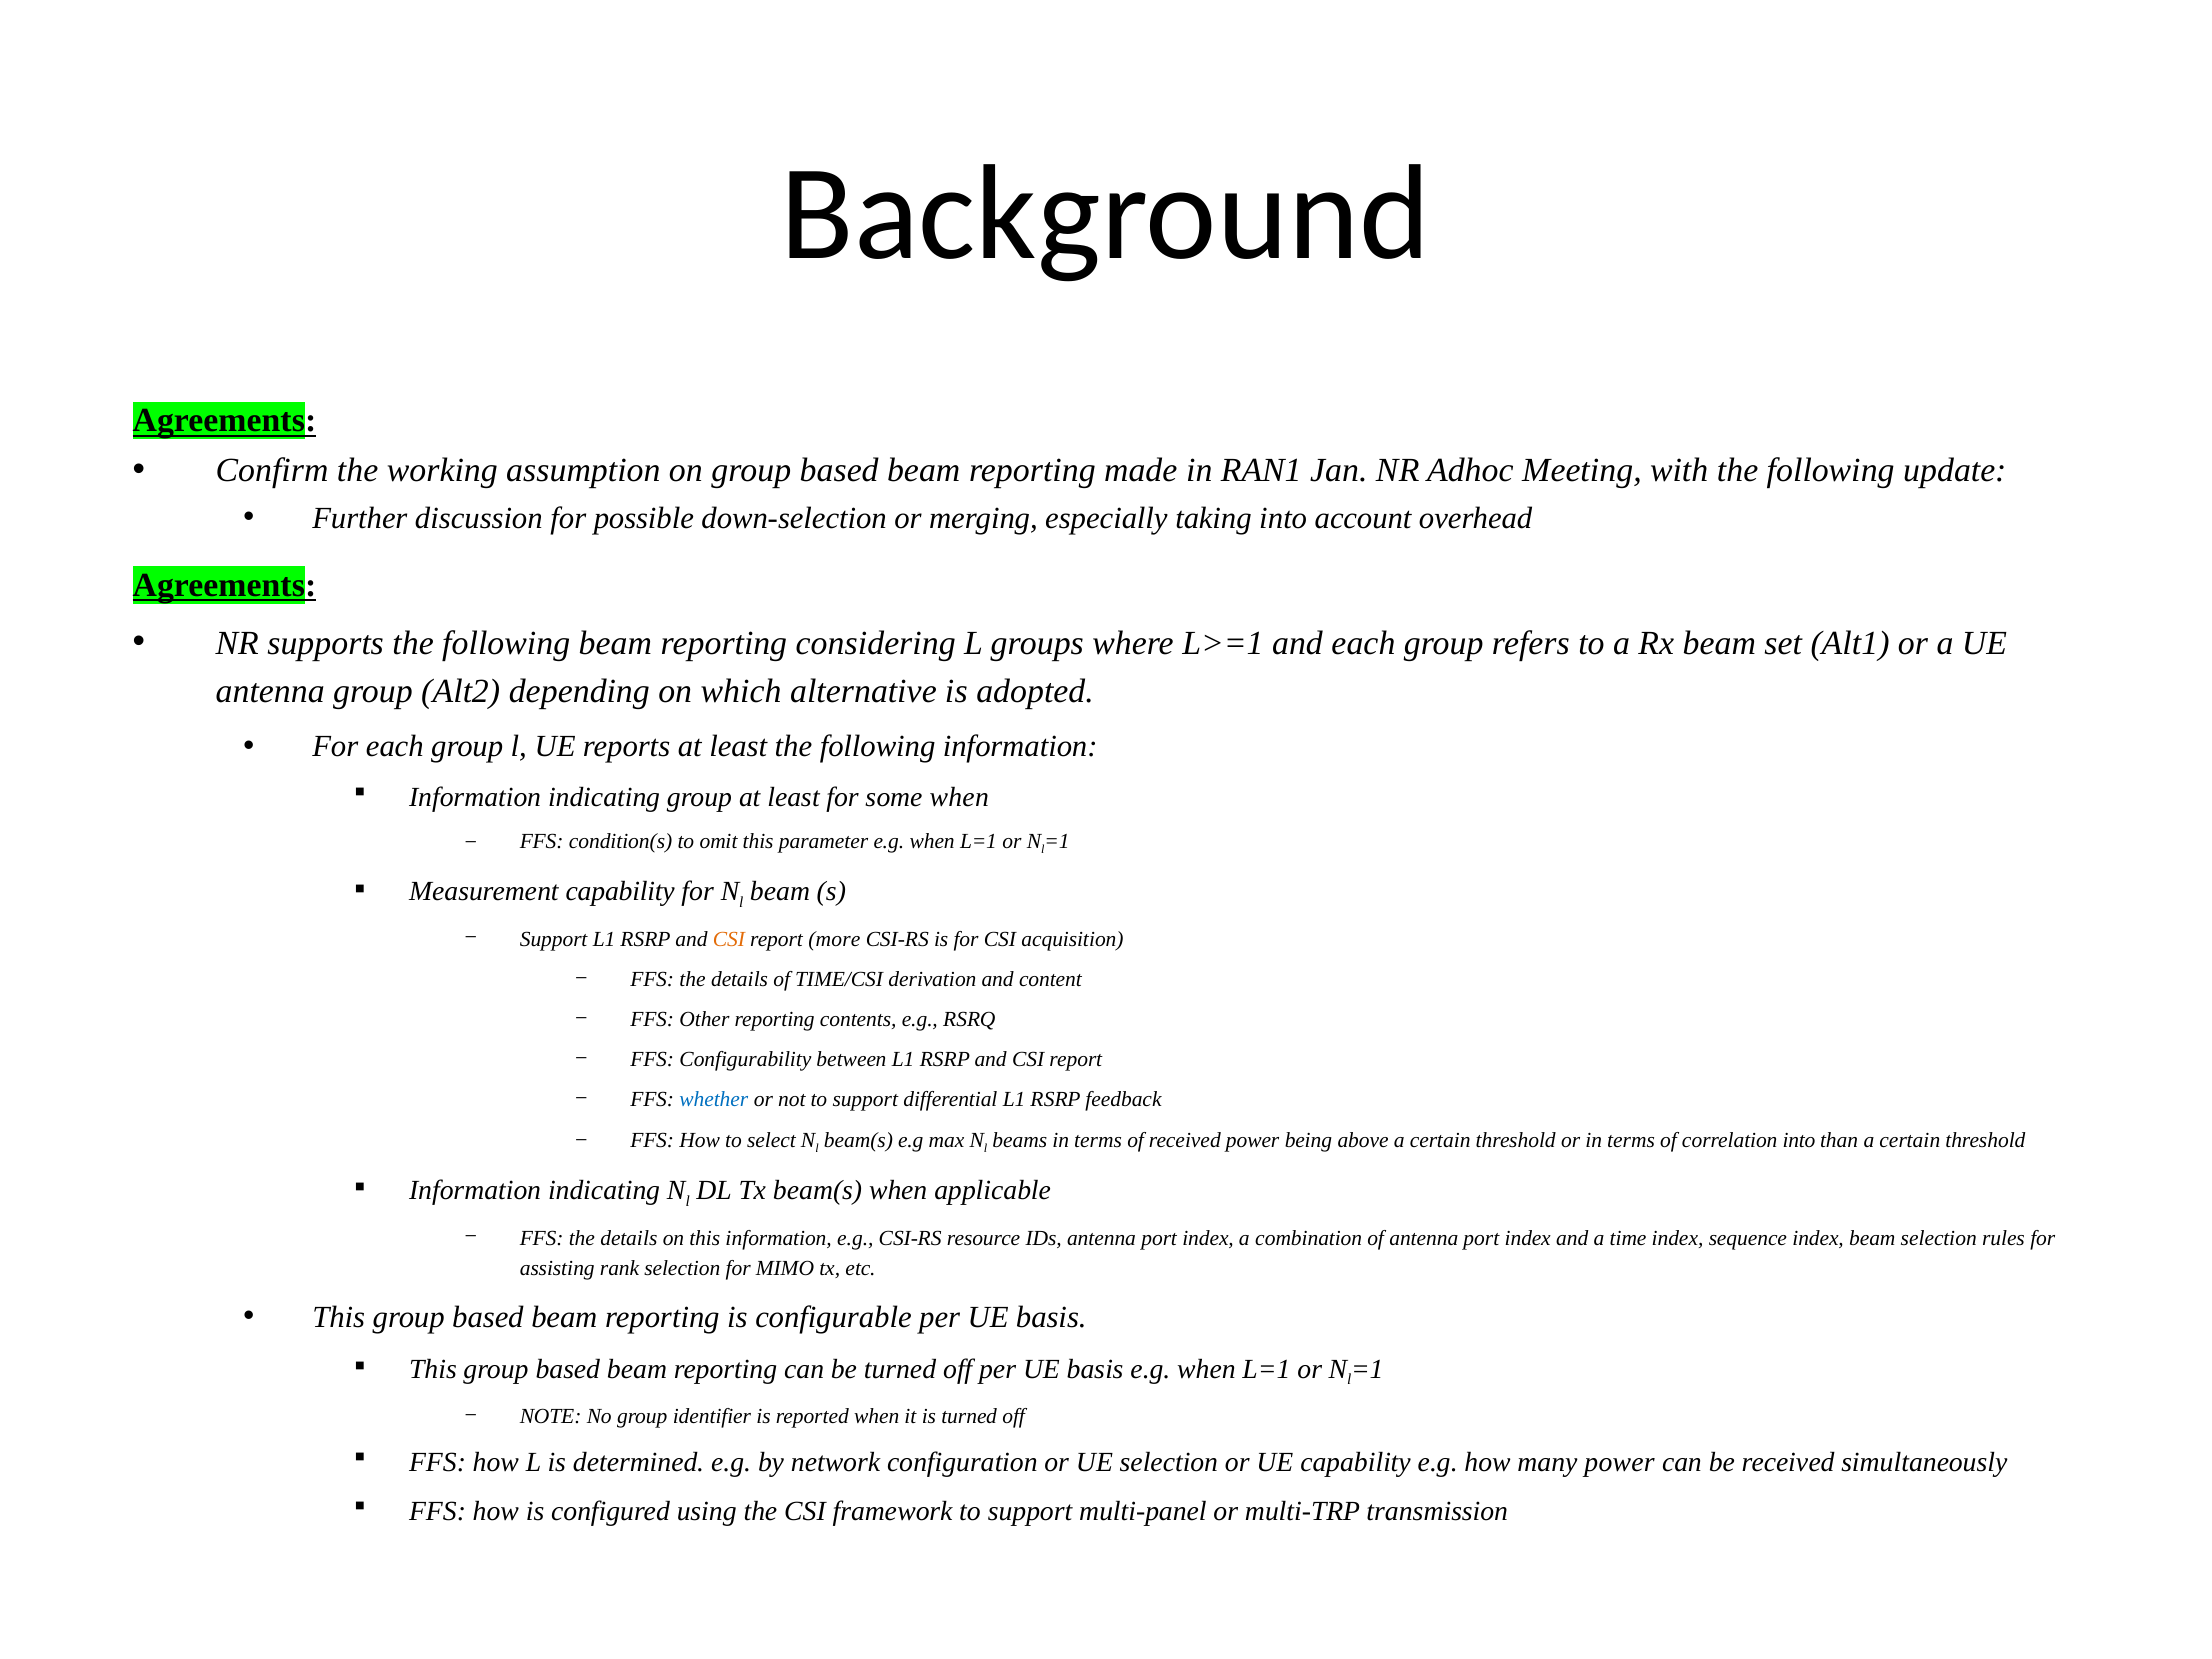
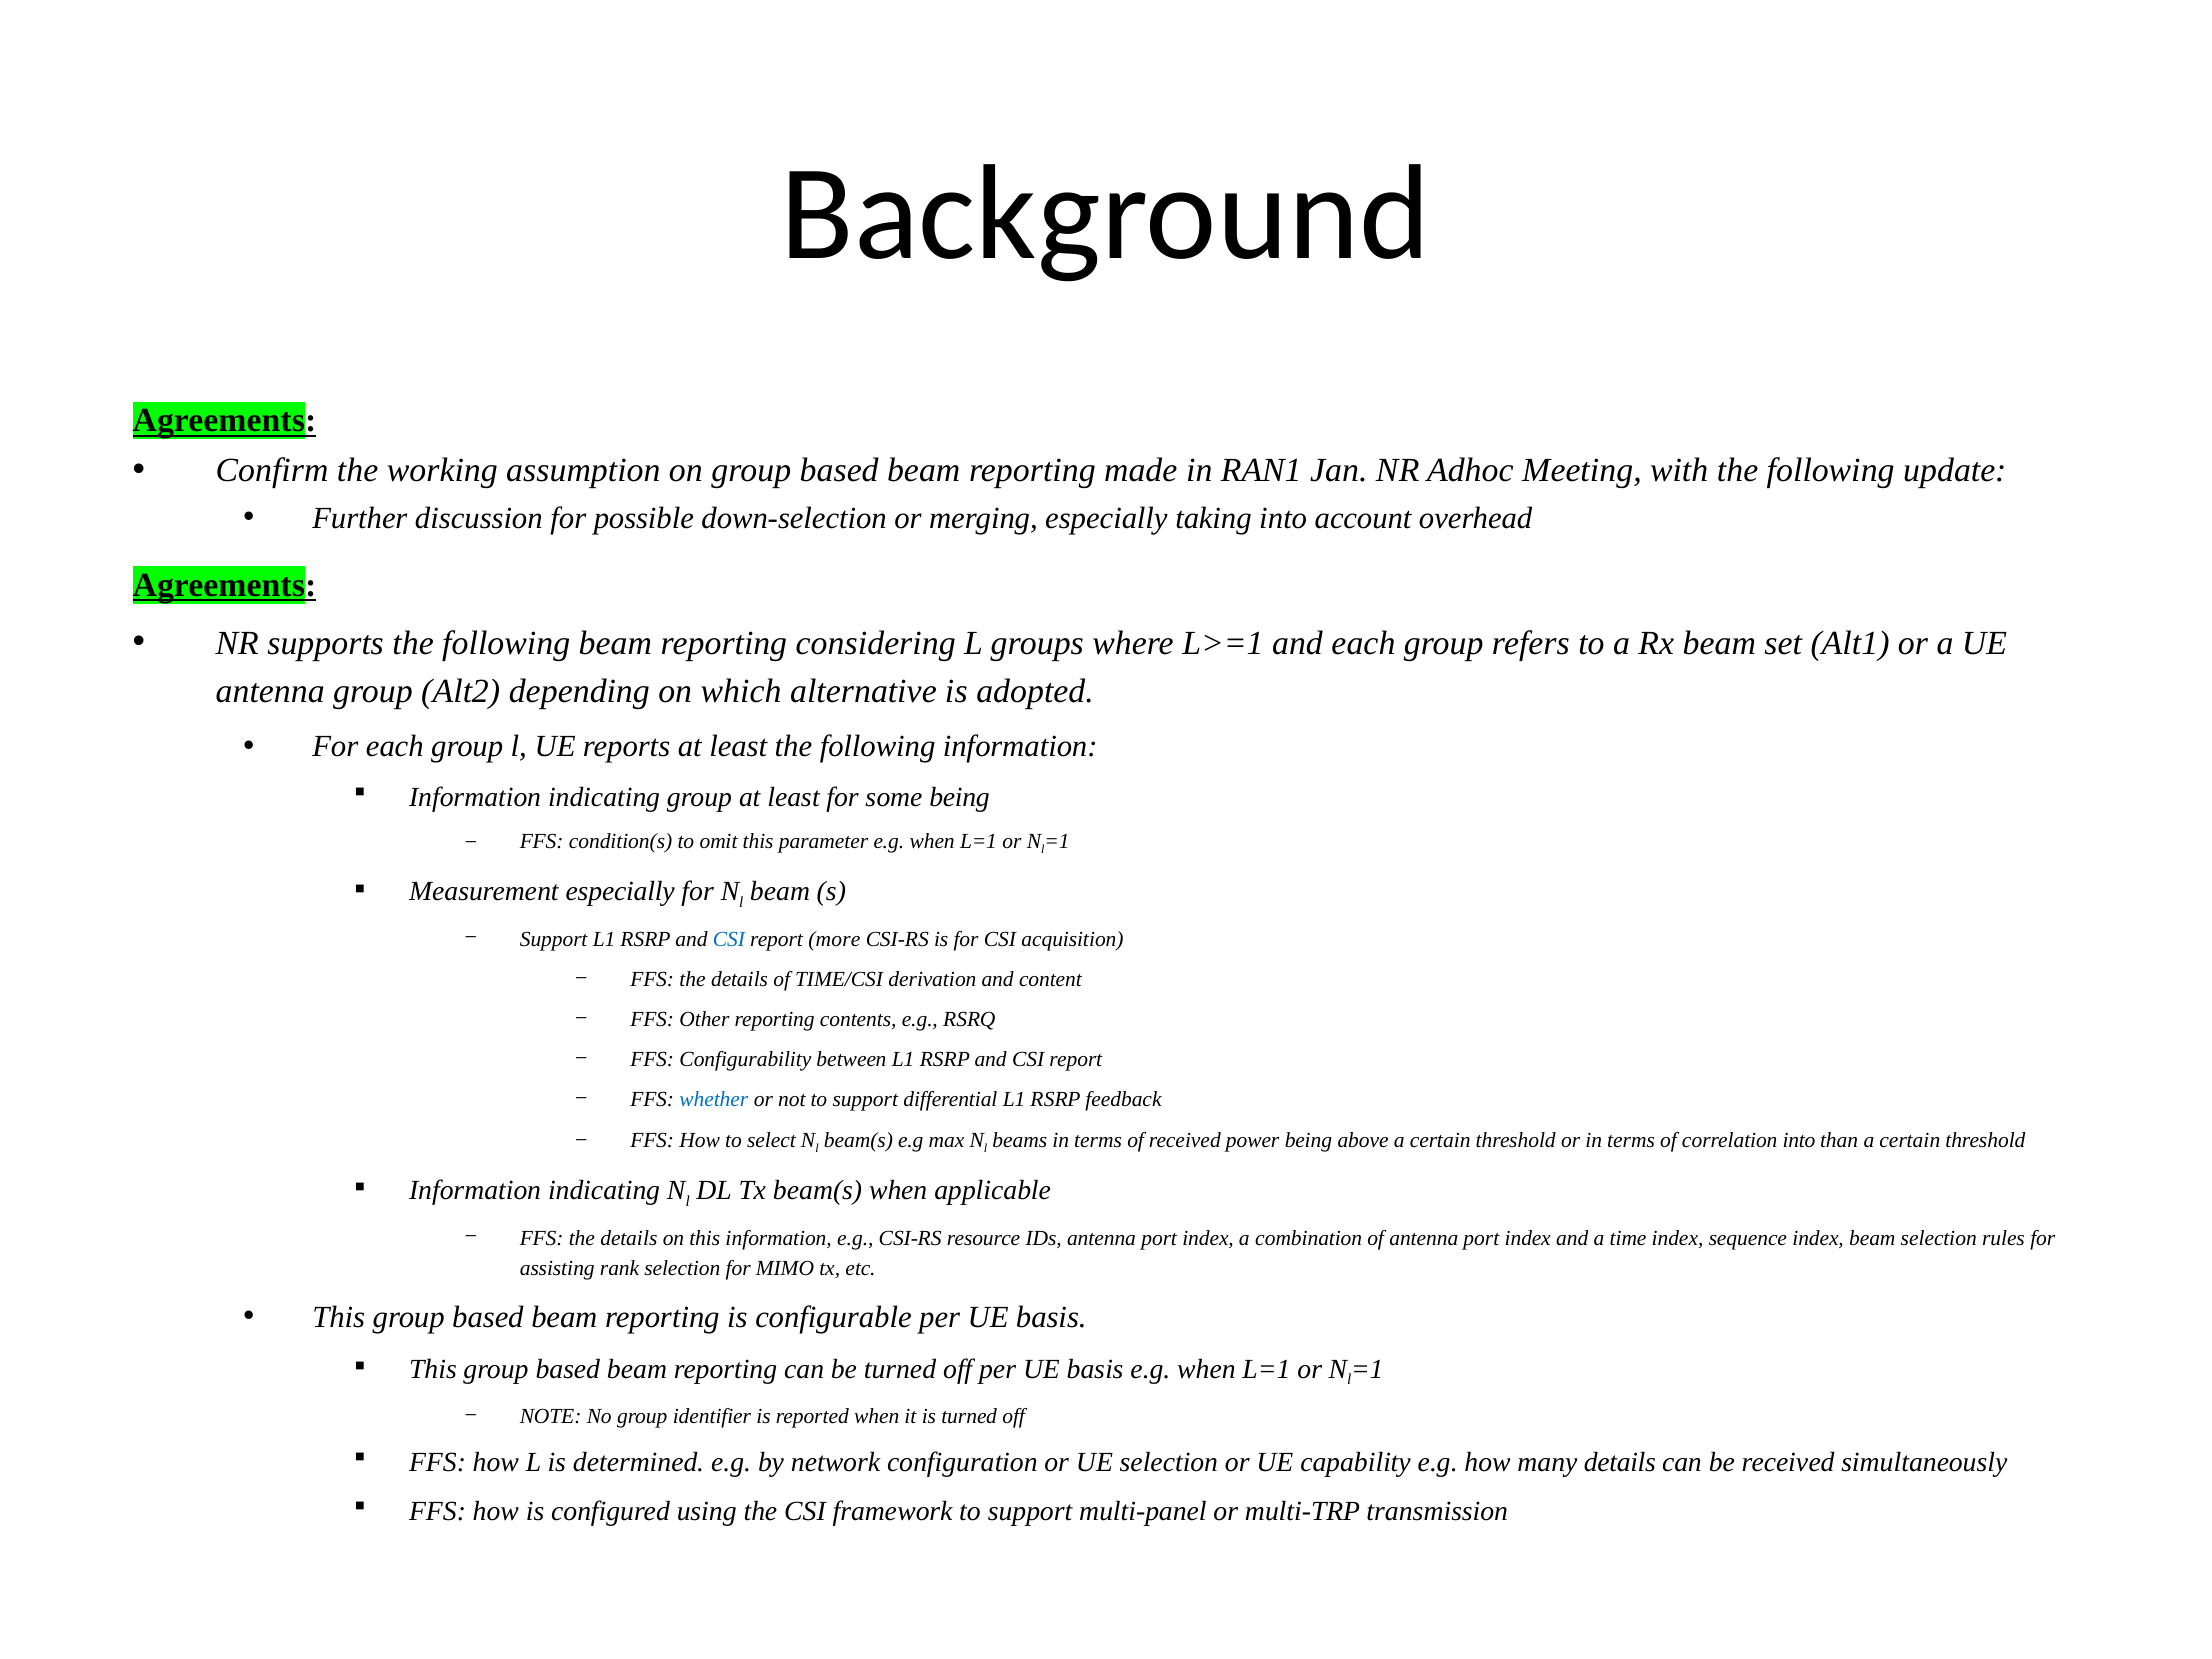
some when: when -> being
Measurement capability: capability -> especially
CSI at (729, 939) colour: orange -> blue
many power: power -> details
